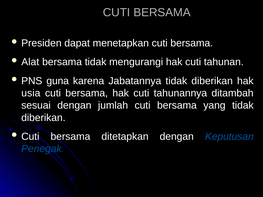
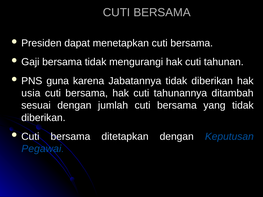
Alat: Alat -> Gaji
Penegak: Penegak -> Pegawai
